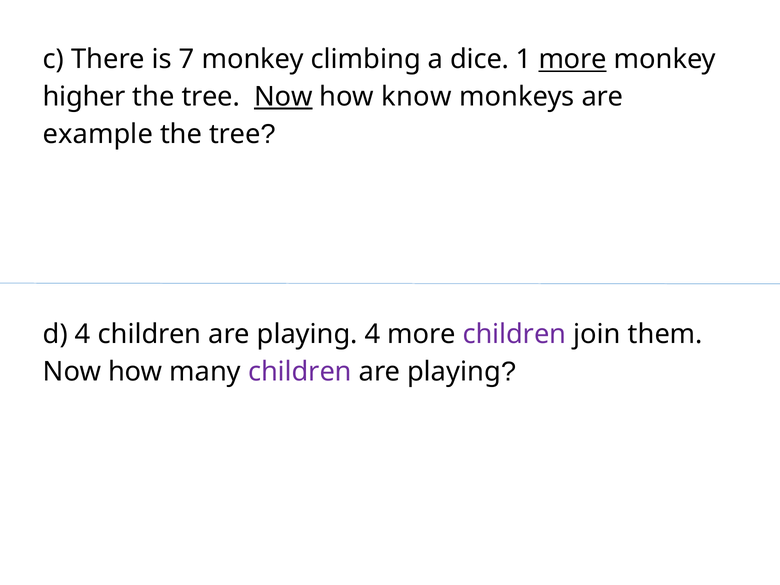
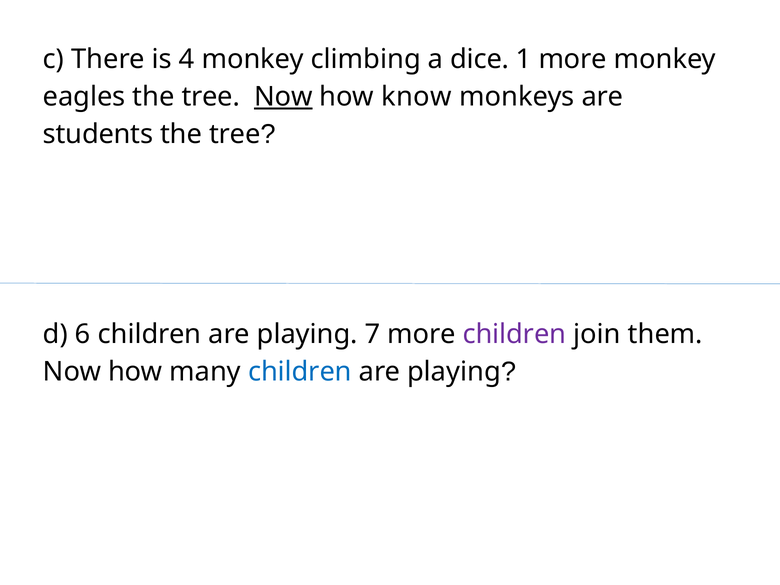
7: 7 -> 4
more at (573, 59) underline: present -> none
higher: higher -> eagles
example: example -> students
d 4: 4 -> 6
playing 4: 4 -> 7
children at (300, 372) colour: purple -> blue
